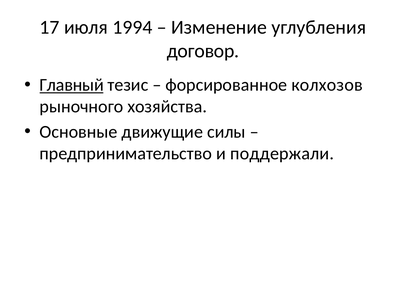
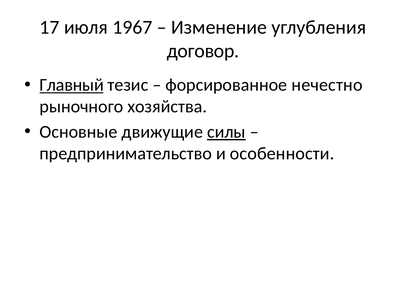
1994: 1994 -> 1967
колхозов: колхозов -> нечестно
силы underline: none -> present
поддержали: поддержали -> особенности
